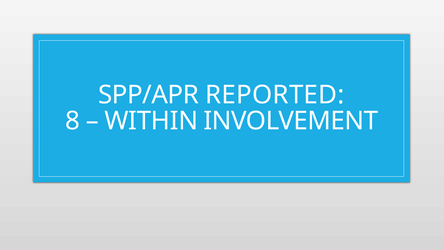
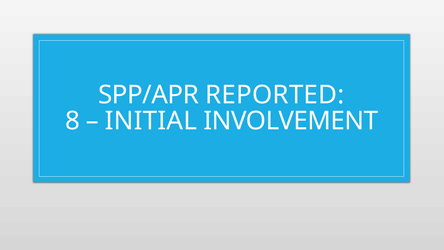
WITHIN: WITHIN -> INITIAL
